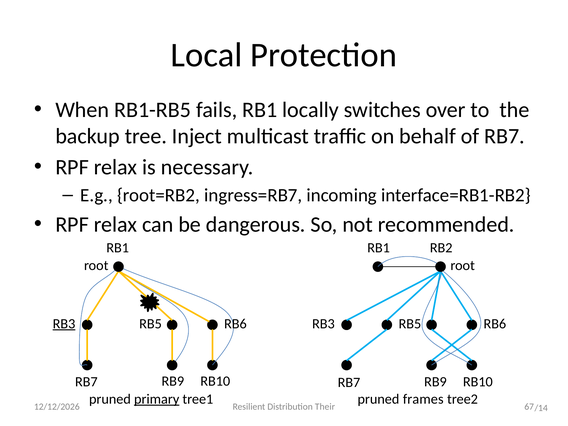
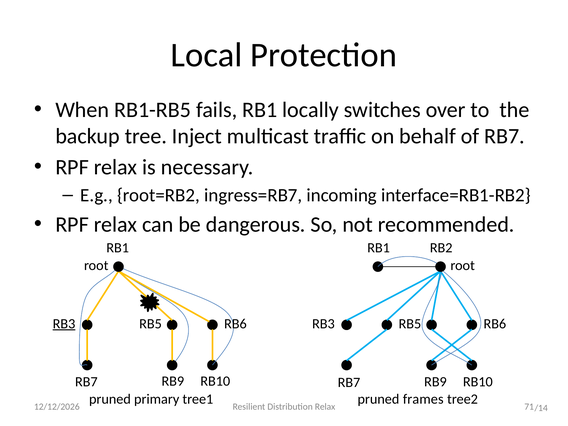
primary underline: present -> none
Distribution Their: Their -> Relax
67: 67 -> 71
